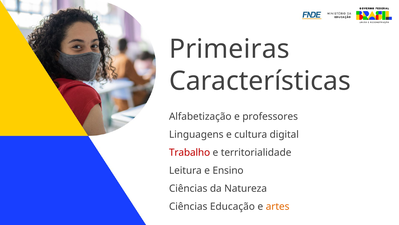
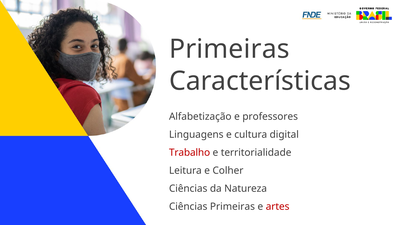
Ensino: Ensino -> Colher
Ciências Educação: Educação -> Primeiras
artes colour: orange -> red
